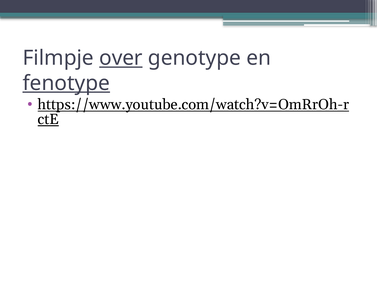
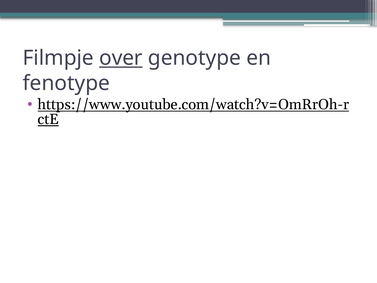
fenotype underline: present -> none
